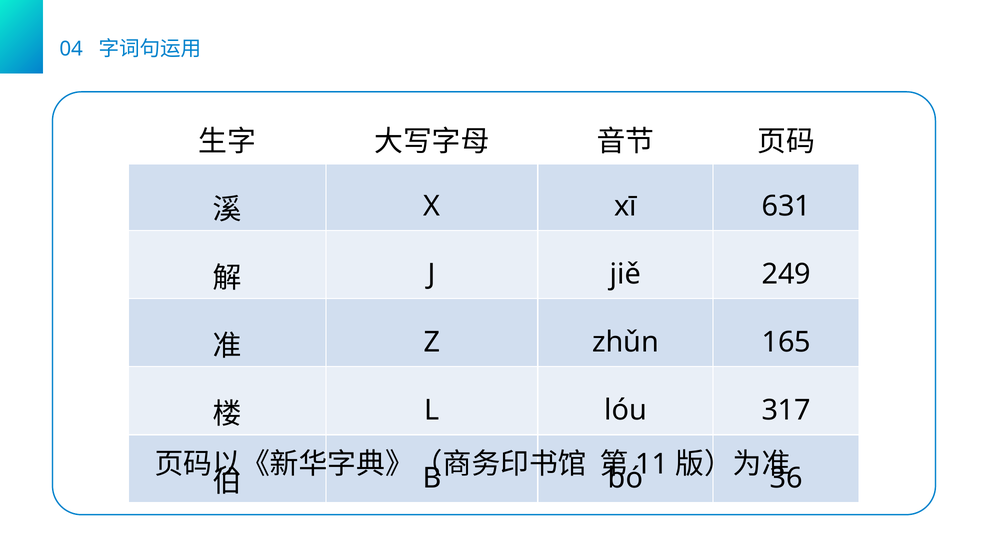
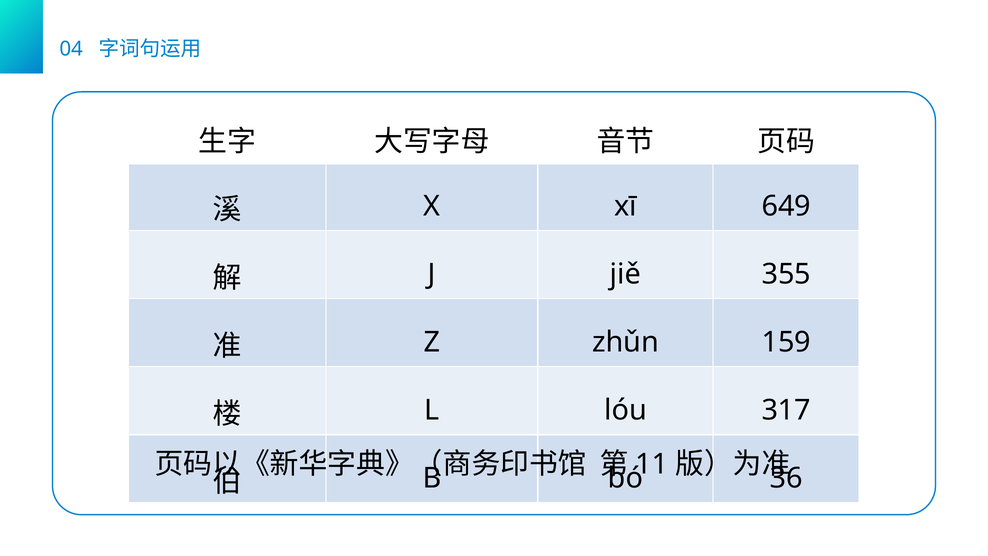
631: 631 -> 649
249: 249 -> 355
165: 165 -> 159
